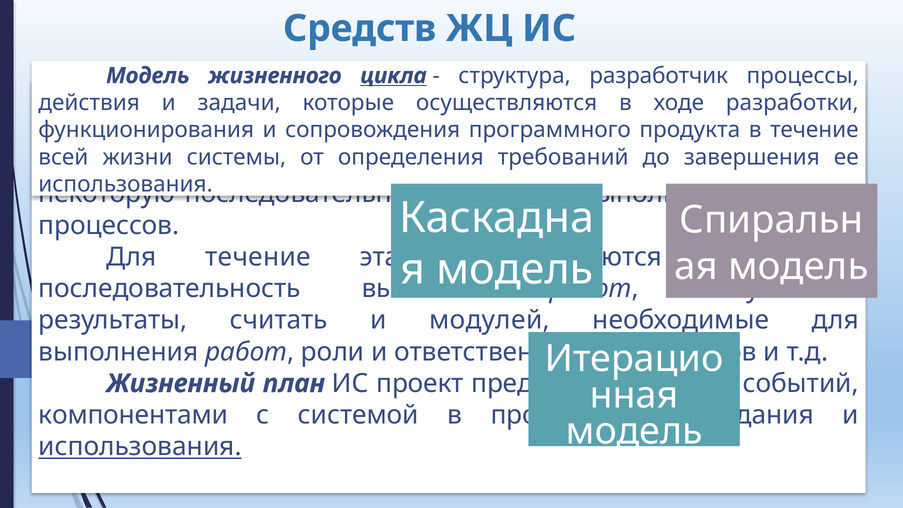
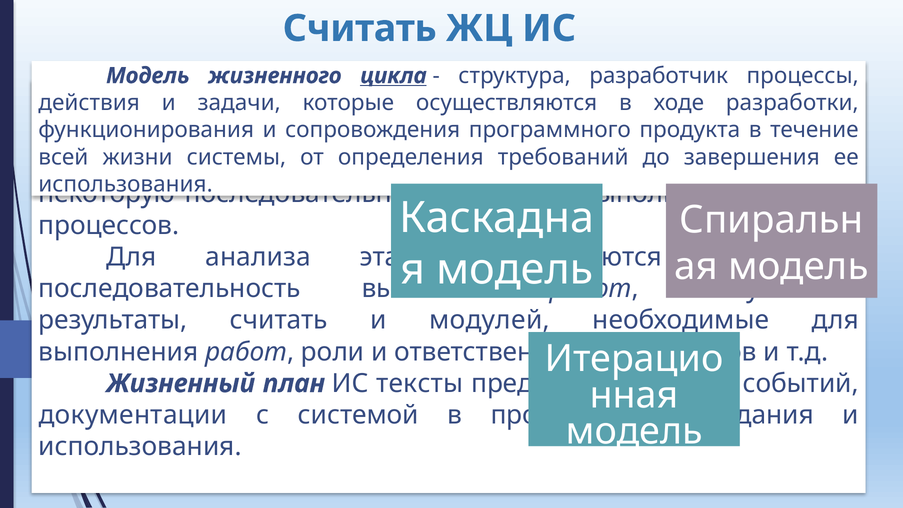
Средств at (360, 29): Средств -> Считать
Для течение: течение -> анализа
проект: проект -> тексты
компонентами: компонентами -> документации
использования at (140, 447) underline: present -> none
